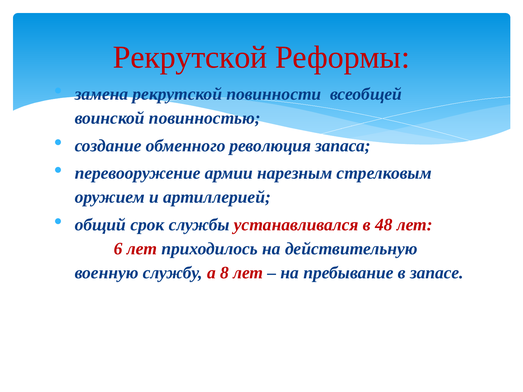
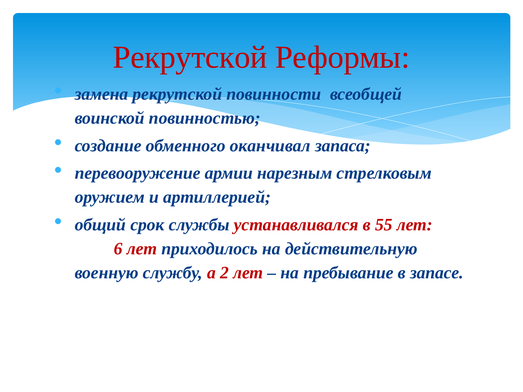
революция: революция -> оканчивал
48: 48 -> 55
8: 8 -> 2
